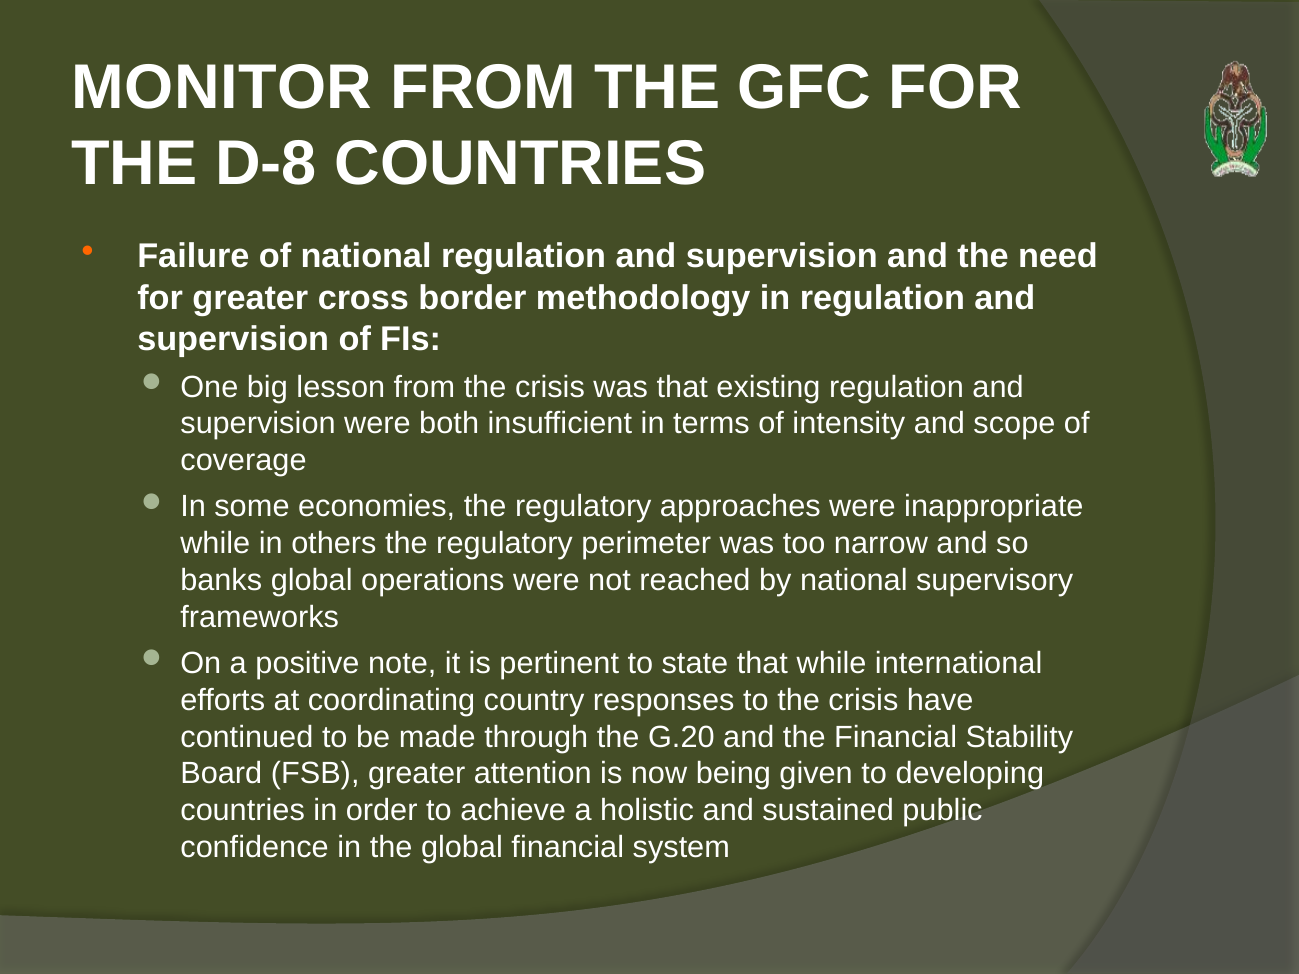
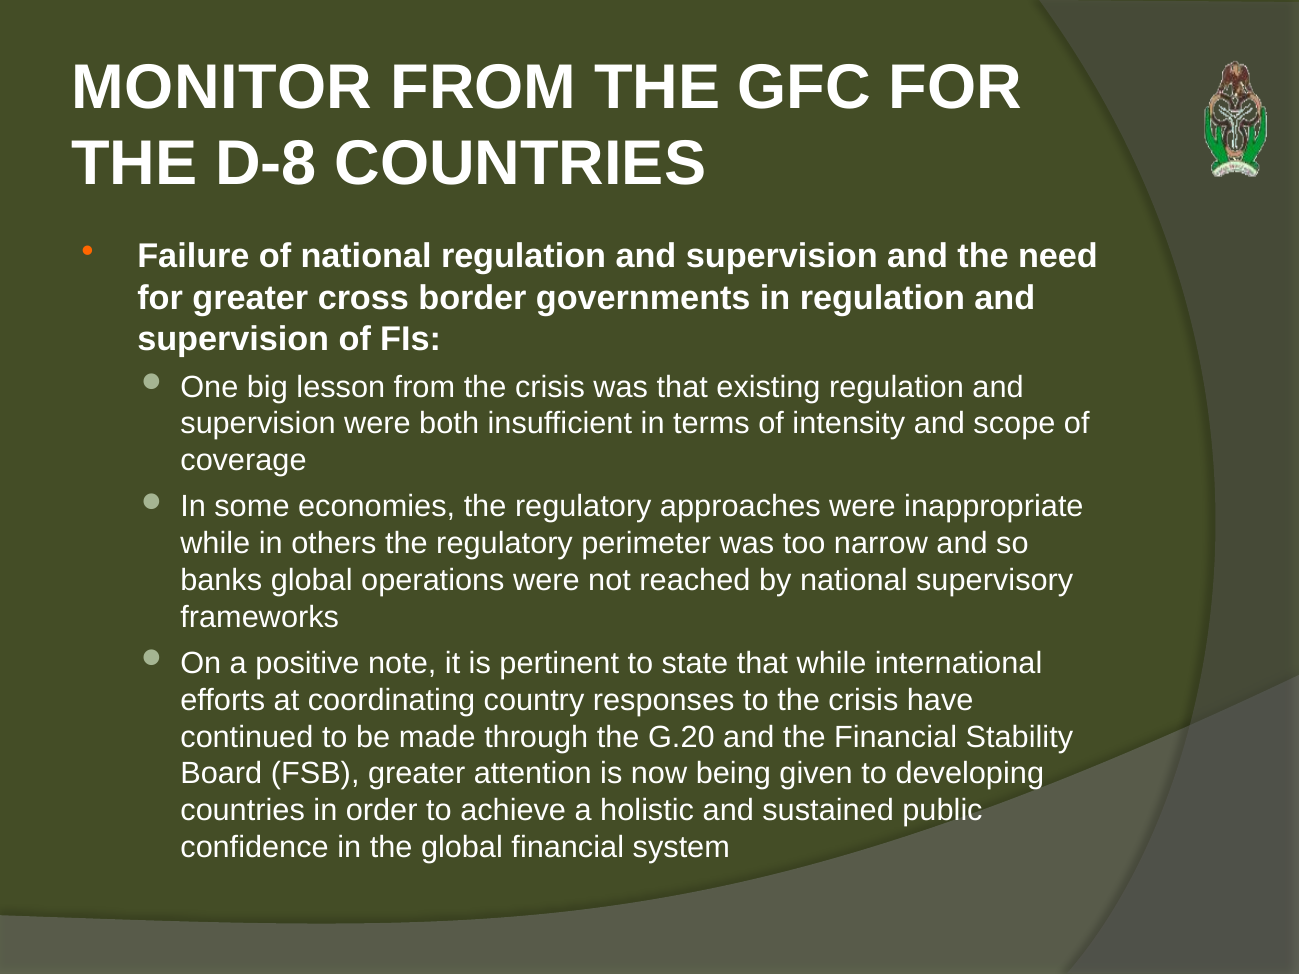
methodology: methodology -> governments
